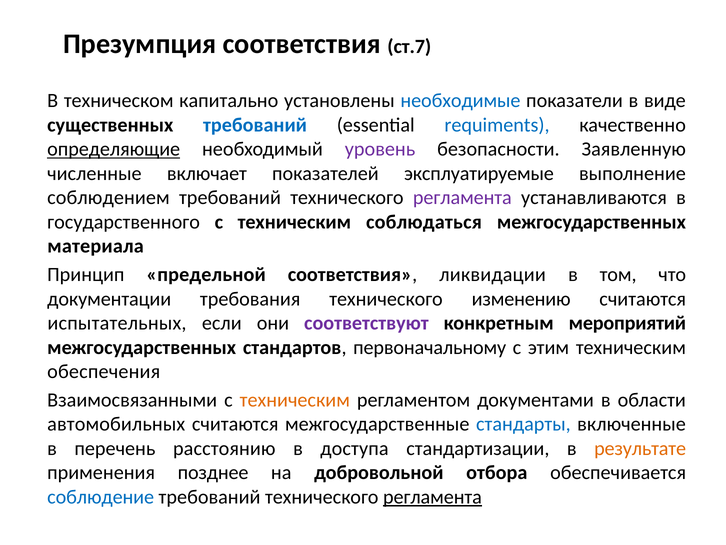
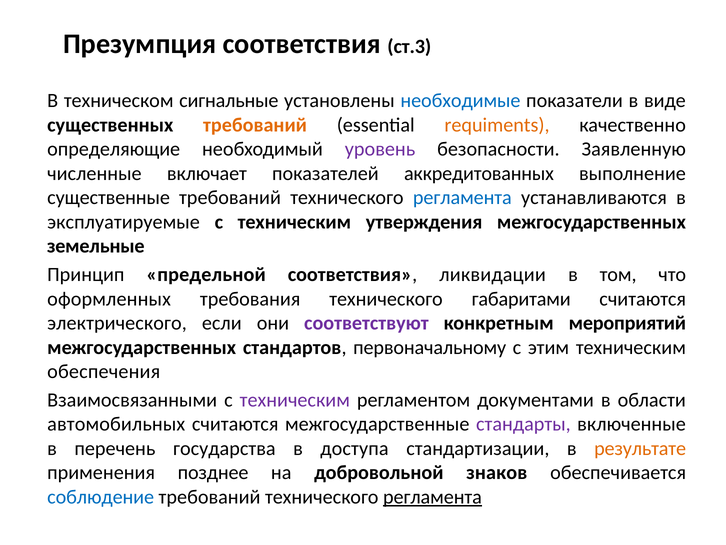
ст.7: ст.7 -> ст.3
капитально: капитально -> сигнальные
требований at (255, 125) colour: blue -> orange
requiments colour: blue -> orange
определяющие underline: present -> none
эксплуатируемые: эксплуатируемые -> аккредитованных
соблюдением: соблюдением -> существенные
регламента at (462, 198) colour: purple -> blue
государственного: государственного -> эксплуатируемые
соблюдаться: соблюдаться -> утверждения
материала: материала -> земельные
документации: документации -> оформленных
изменению: изменению -> габаритами
испытательных: испытательных -> электрического
техническим at (295, 400) colour: orange -> purple
стандарты colour: blue -> purple
расстоянию: расстоянию -> государства
отбора: отбора -> знаков
